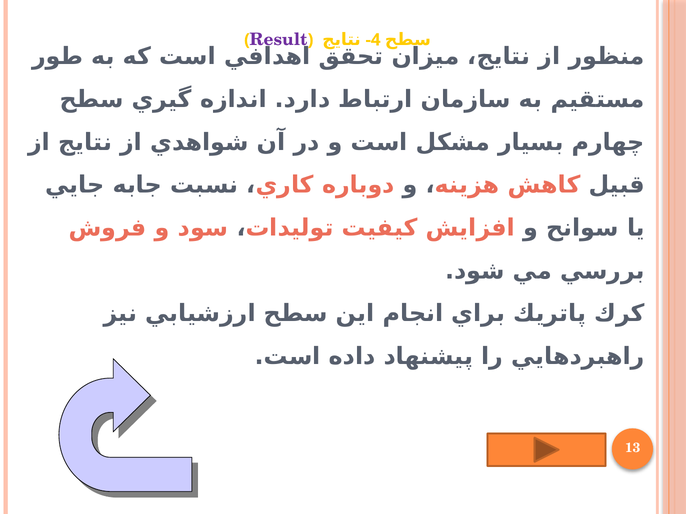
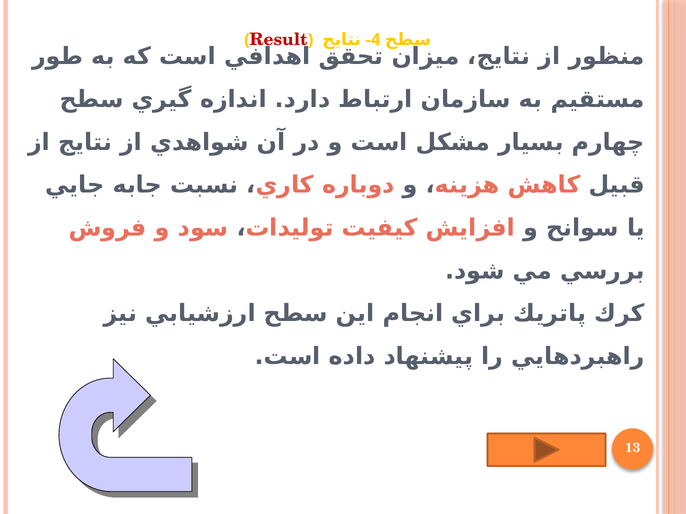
Result colour: purple -> red
